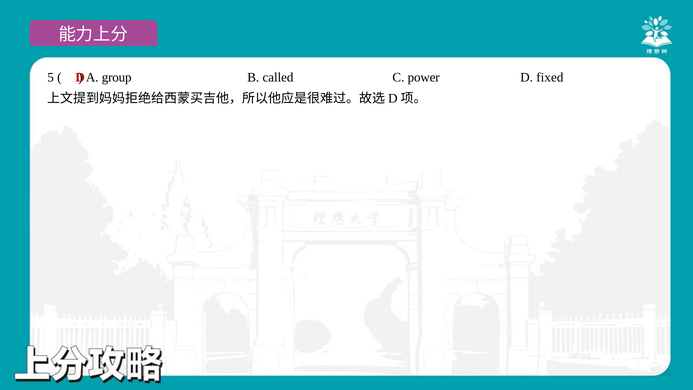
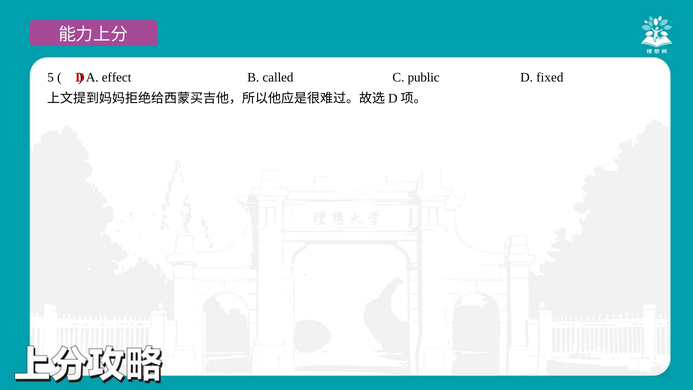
group: group -> effect
power: power -> public
